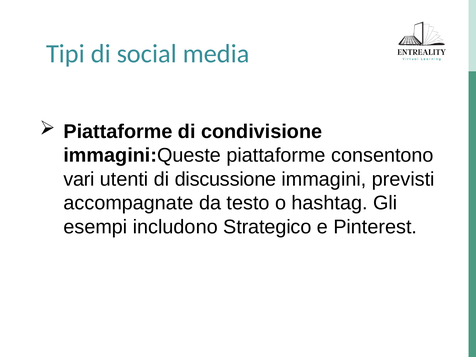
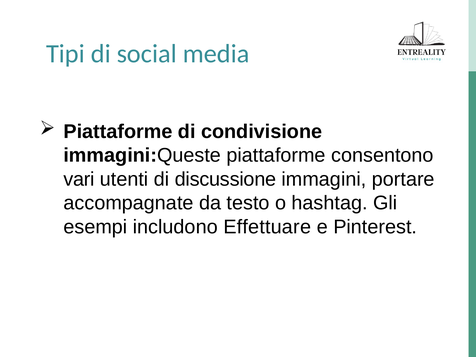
previsti: previsti -> portare
Strategico: Strategico -> Effettuare
